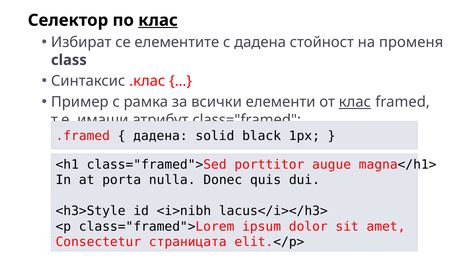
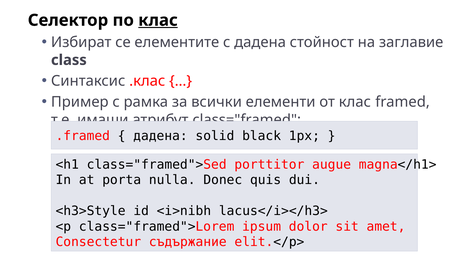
променя: променя -> заглавие
клас at (355, 102) underline: present -> none
страницата: страницата -> съдържание
